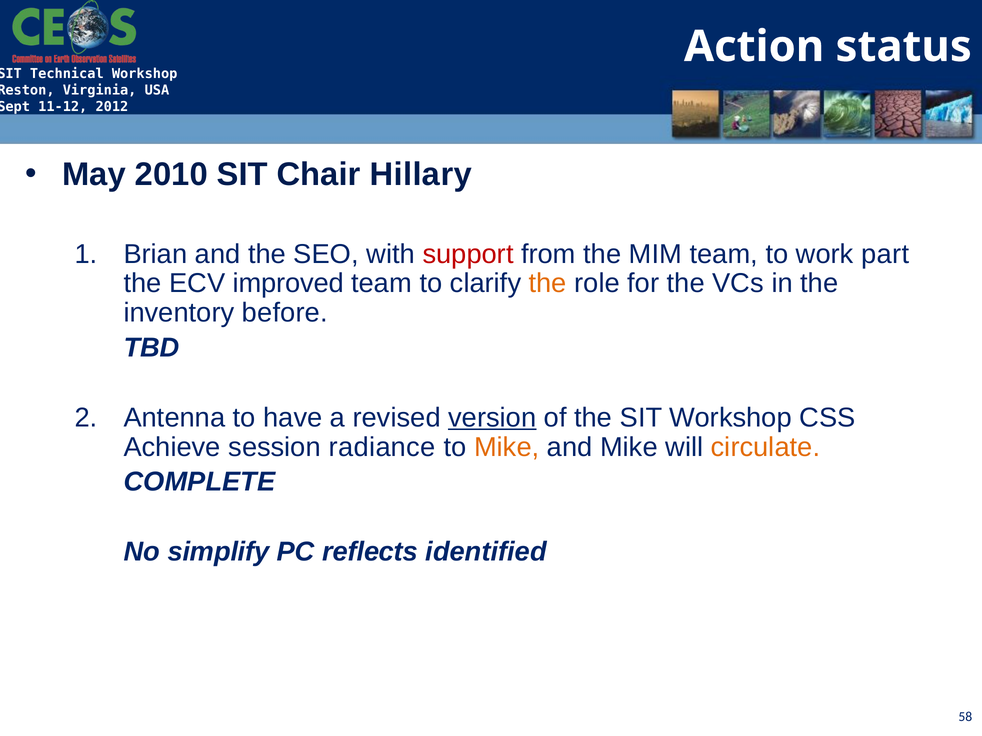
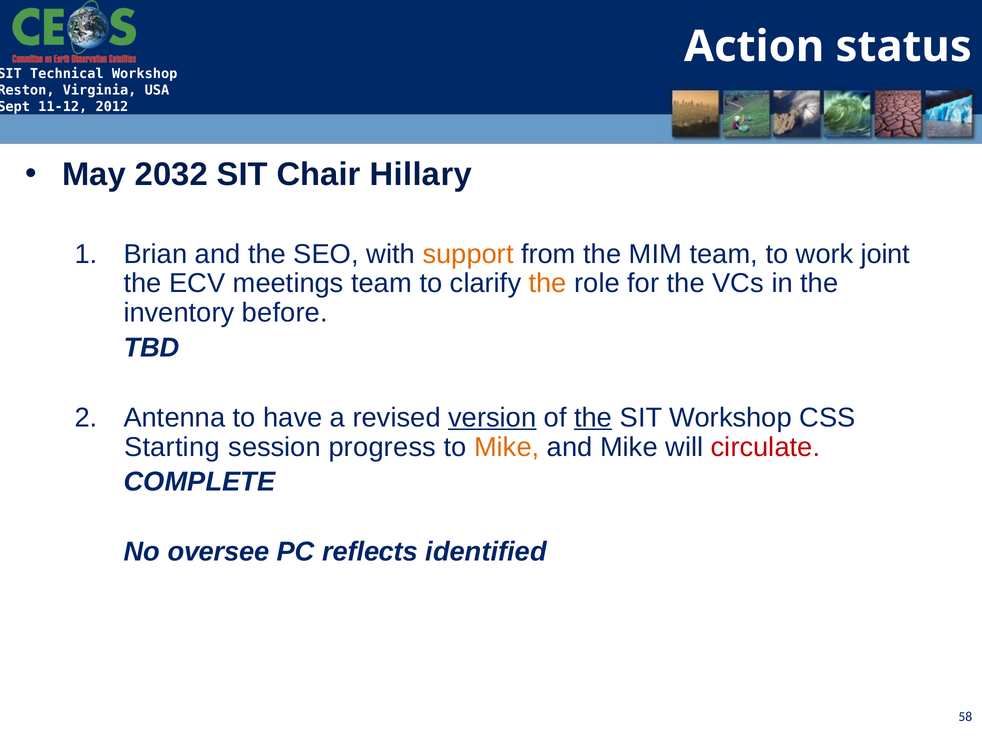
2010: 2010 -> 2032
support colour: red -> orange
part: part -> joint
improved: improved -> meetings
the at (593, 418) underline: none -> present
Achieve: Achieve -> Starting
radiance: radiance -> progress
circulate colour: orange -> red
simplify: simplify -> oversee
